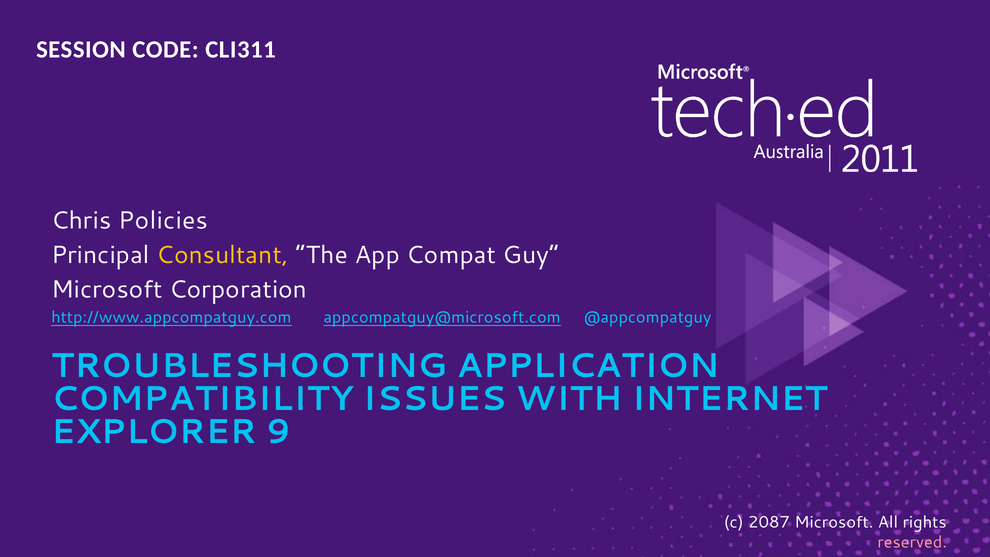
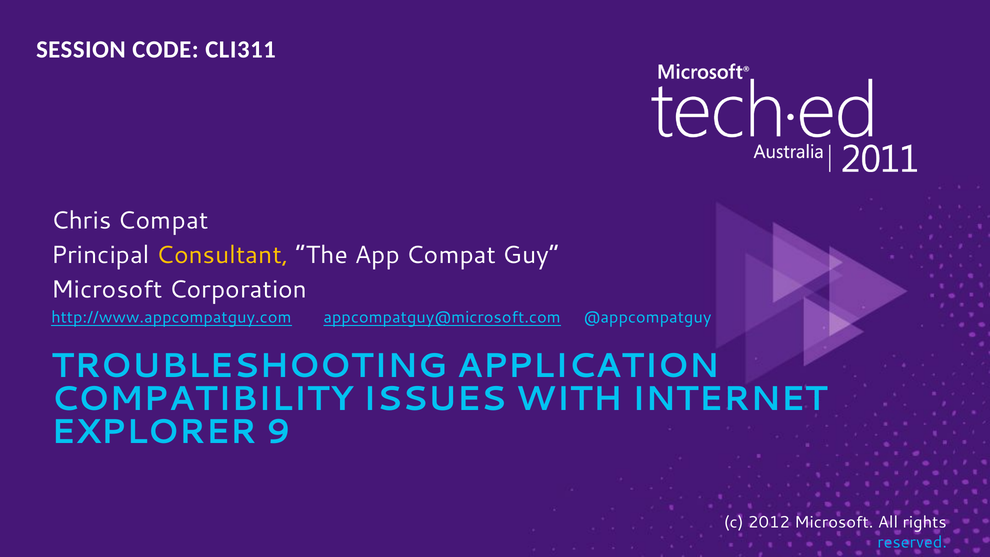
Chris Policies: Policies -> Compat
2087: 2087 -> 2012
reserved colour: pink -> light blue
